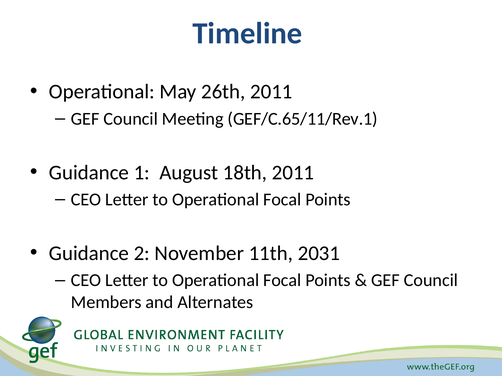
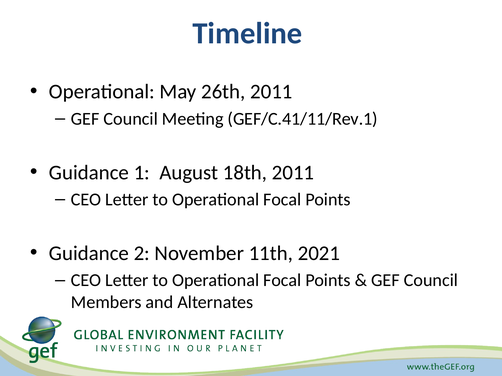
GEF/C.65/11/Rev.1: GEF/C.65/11/Rev.1 -> GEF/C.41/11/Rev.1
2031: 2031 -> 2021
